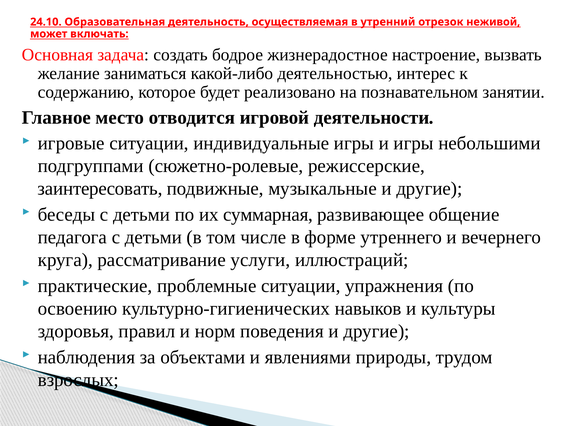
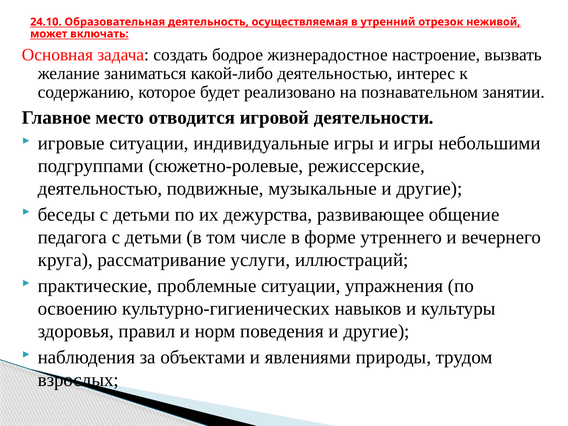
заинтересовать at (100, 189): заинтересовать -> деятельностью
суммарная: суммарная -> дежурства
